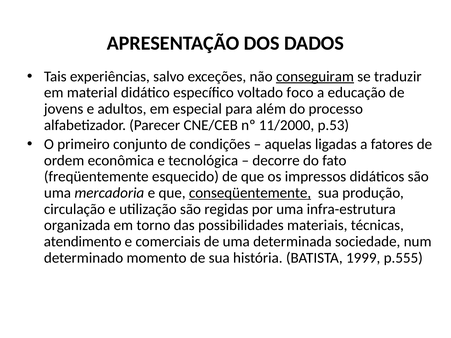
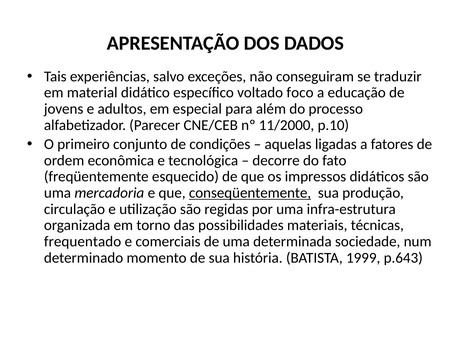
conseguiram underline: present -> none
p.53: p.53 -> p.10
atendimento: atendimento -> frequentado
p.555: p.555 -> p.643
